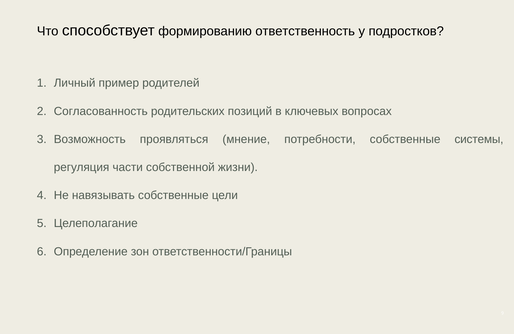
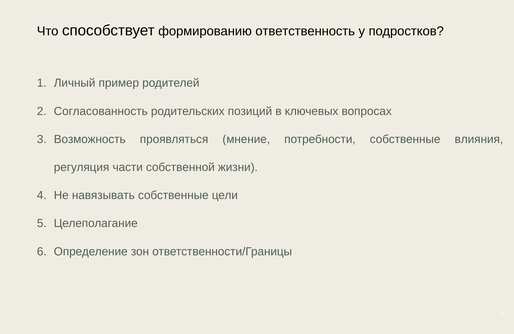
системы: системы -> влияния
